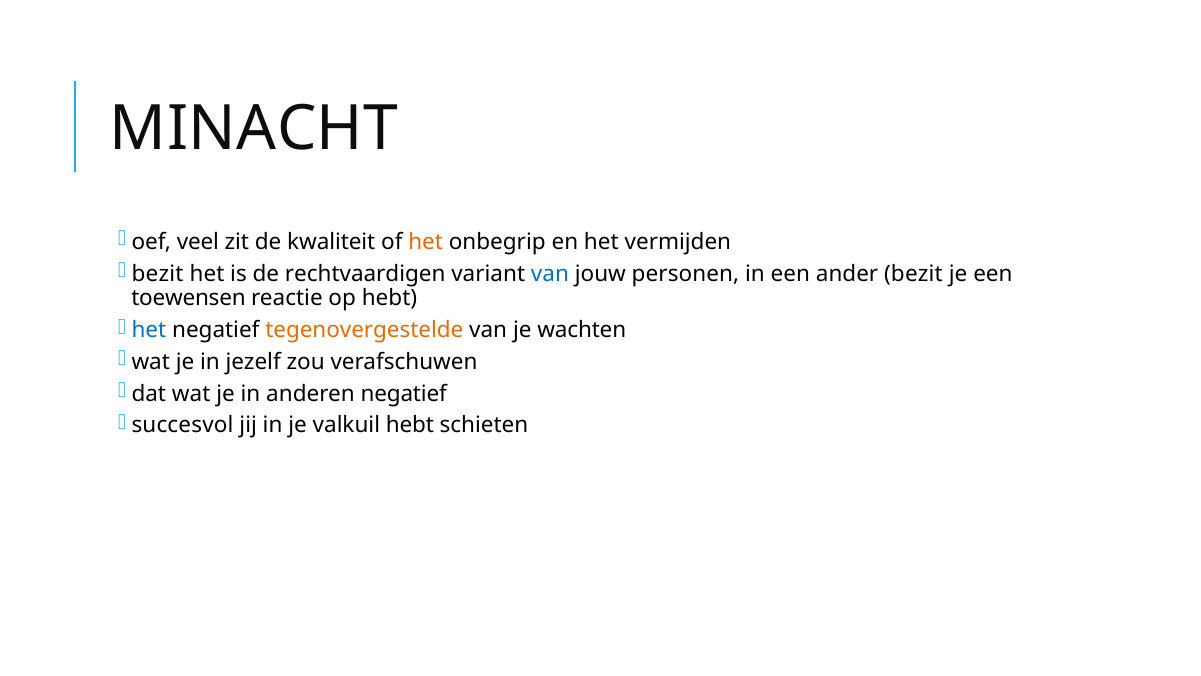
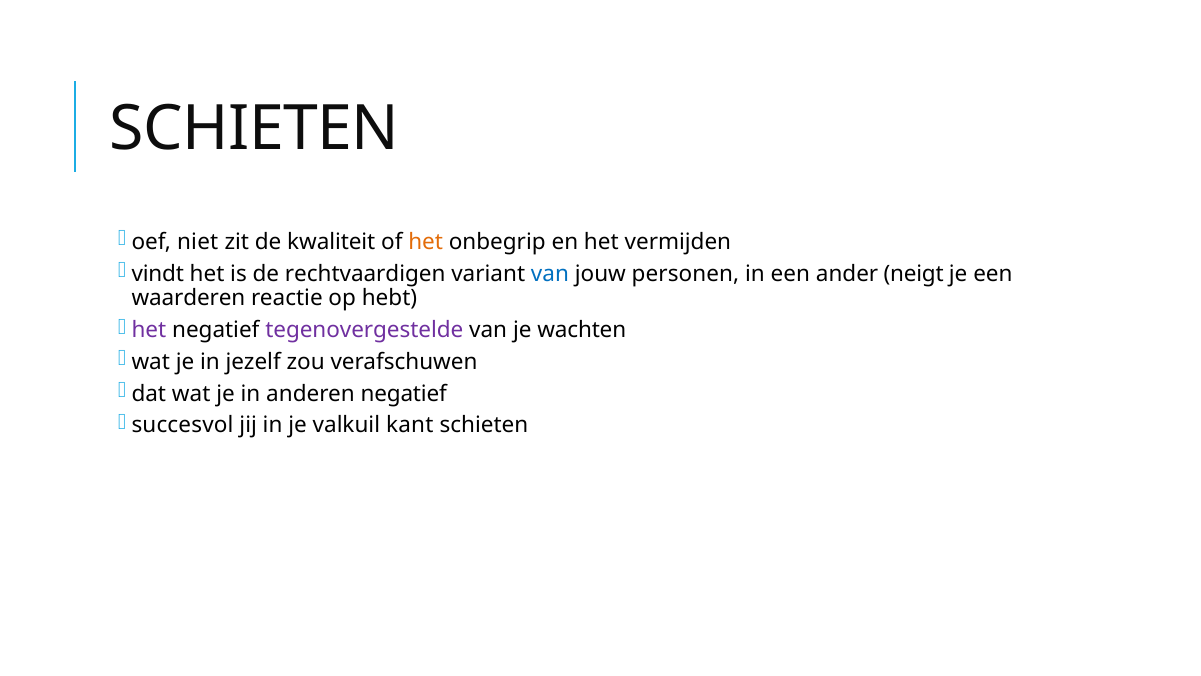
MINACHT at (254, 129): MINACHT -> SCHIETEN
veel: veel -> niet
bezit at (158, 274): bezit -> vindt
ander bezit: bezit -> neigt
toewensen: toewensen -> waarderen
het at (149, 330) colour: blue -> purple
tegenovergestelde colour: orange -> purple
valkuil hebt: hebt -> kant
